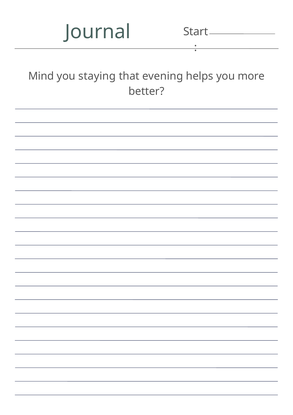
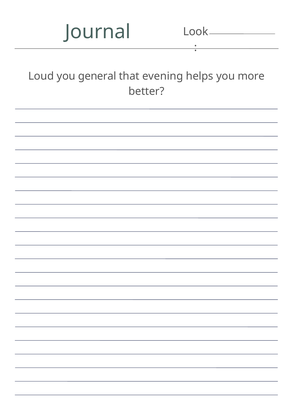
Start: Start -> Look
Mind: Mind -> Loud
staying: staying -> general
